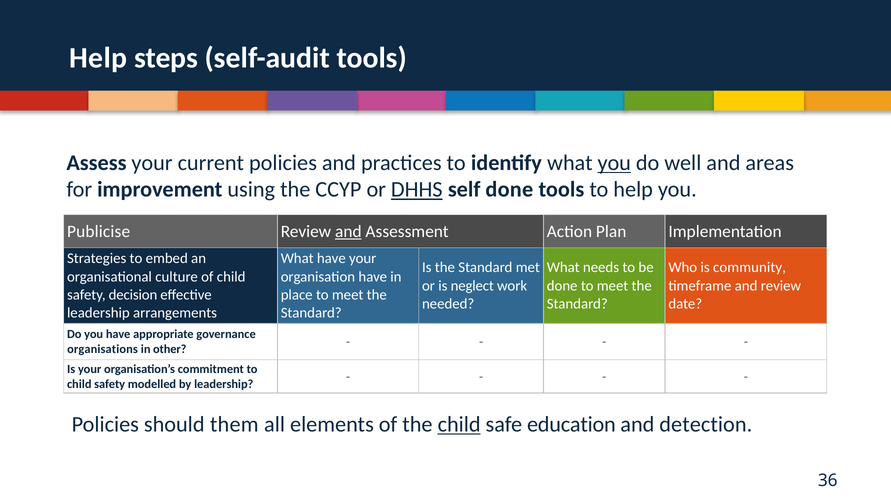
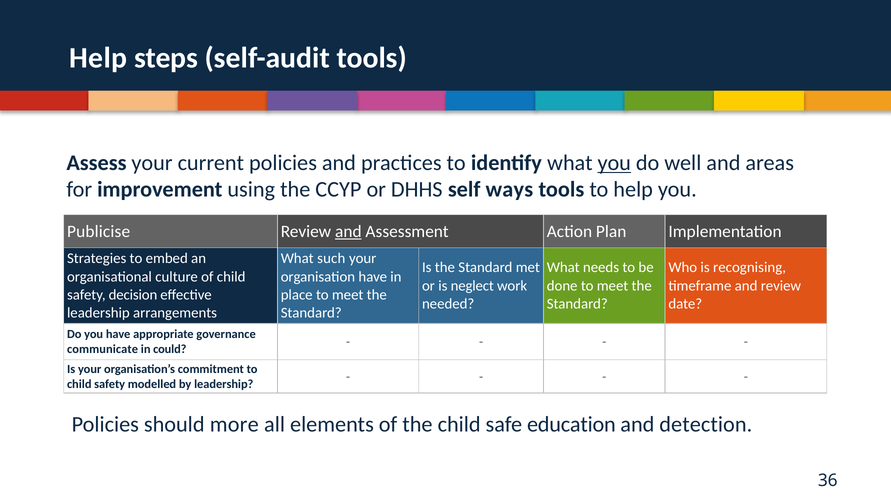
DHHS underline: present -> none
self done: done -> ways
What have: have -> such
community: community -> recognising
organisations: organisations -> communicate
other: other -> could
them: them -> more
child at (459, 425) underline: present -> none
